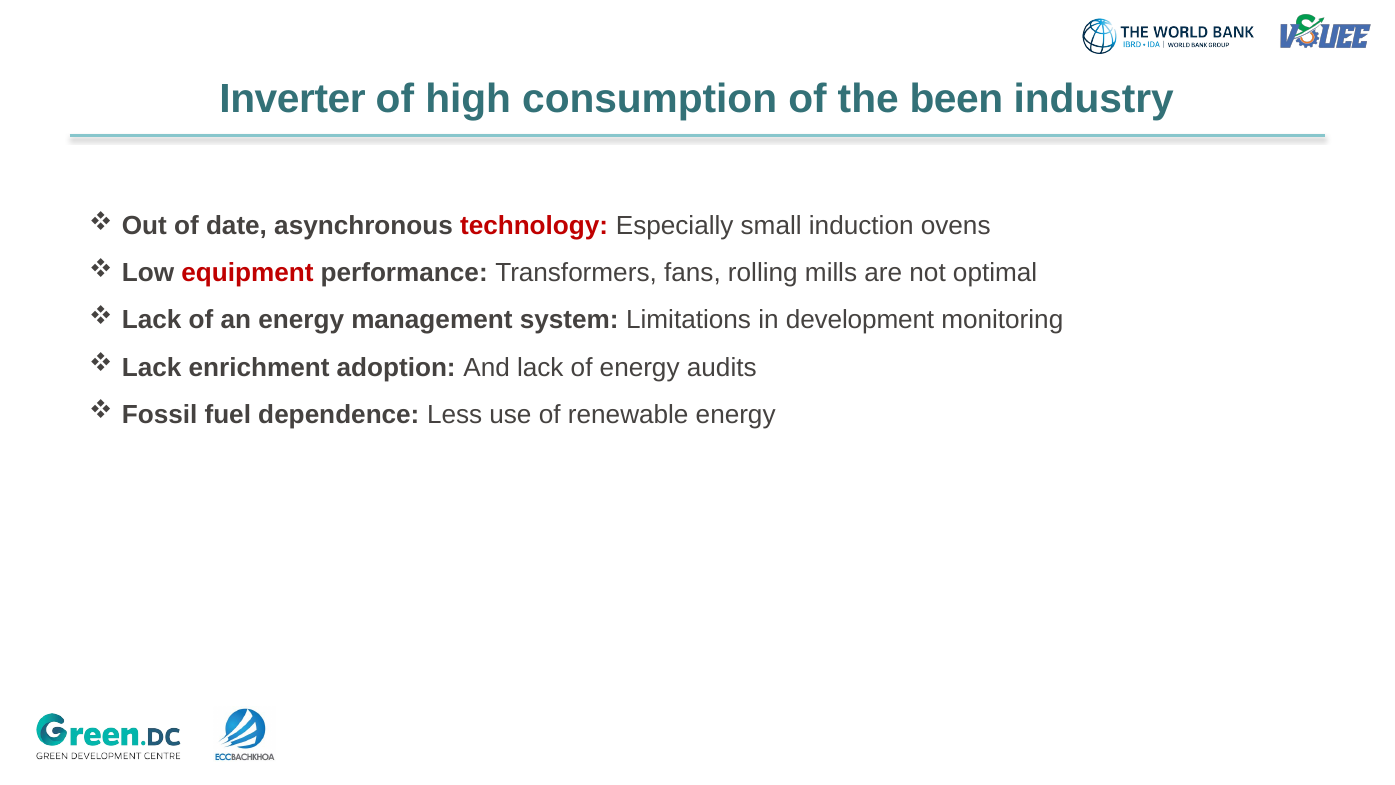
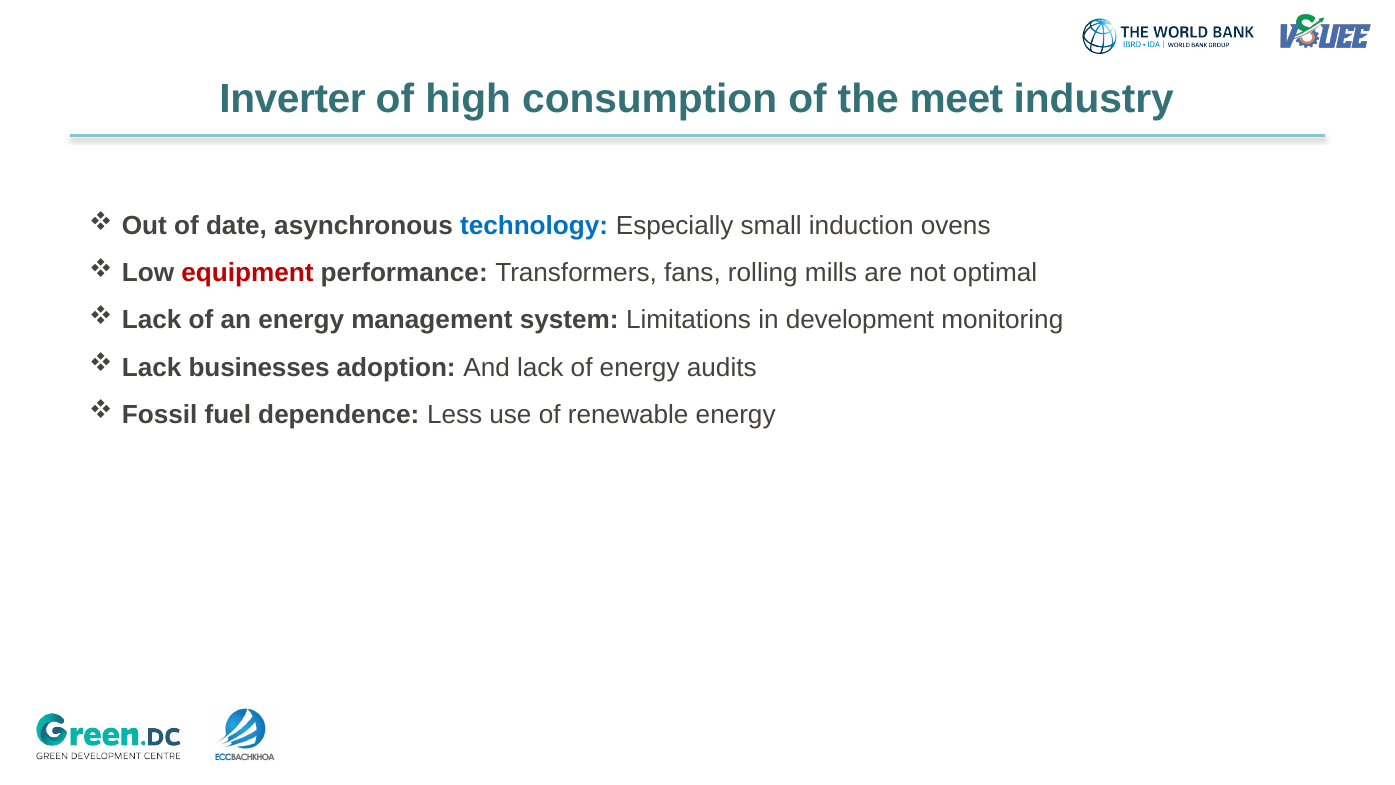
been: been -> meet
technology colour: red -> blue
enrichment: enrichment -> businesses
